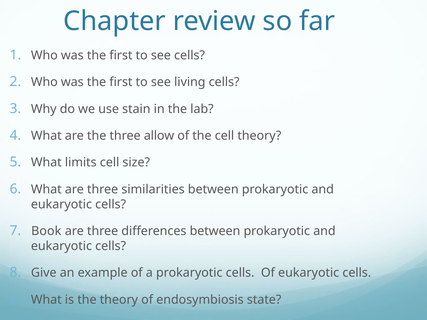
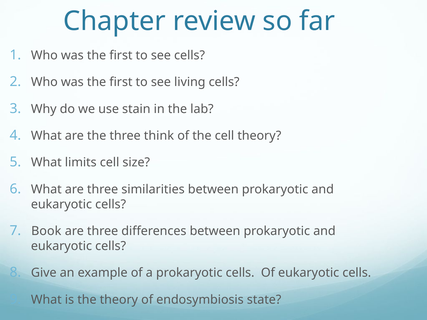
allow: allow -> think
